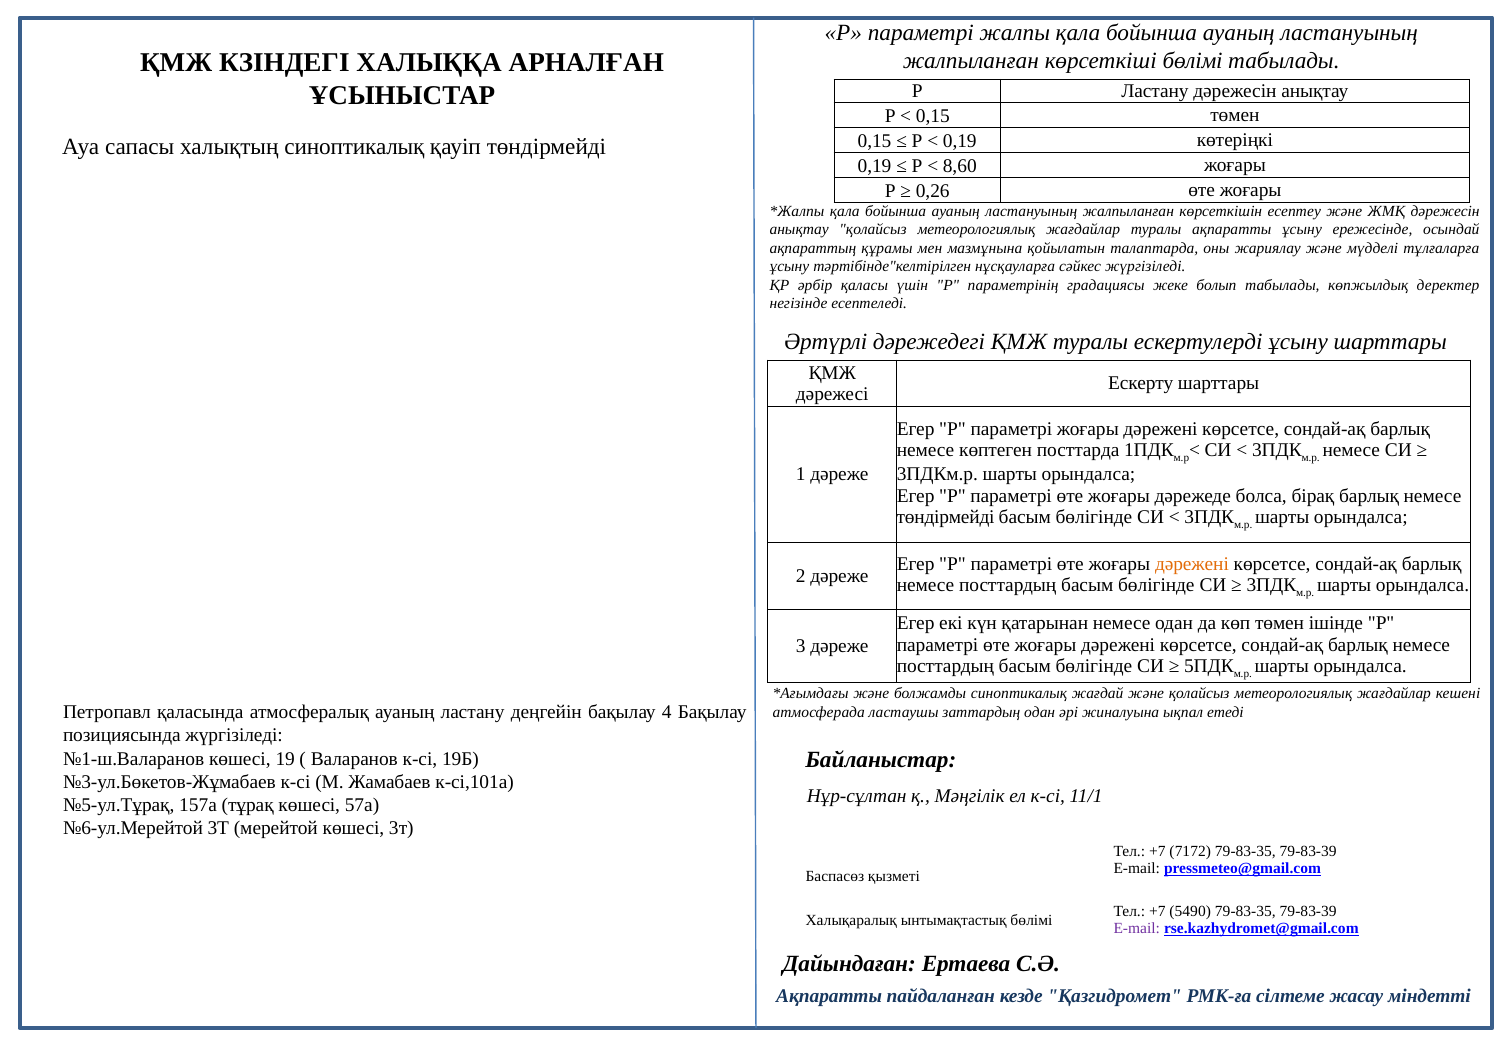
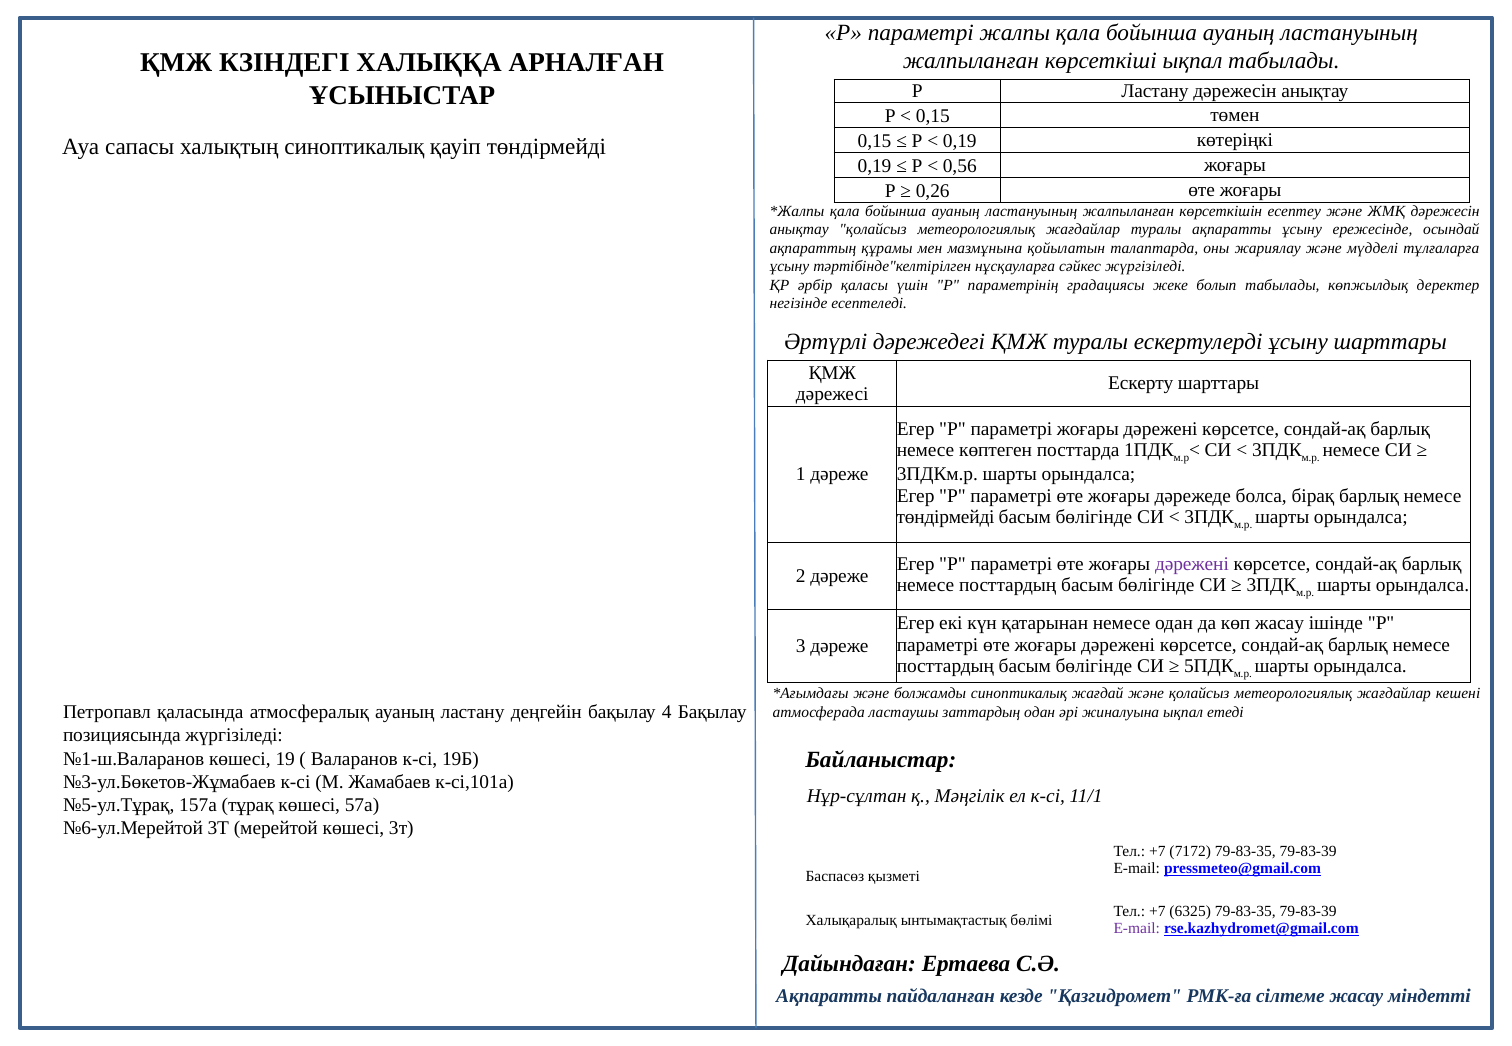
көрсеткіші бөлімі: бөлімі -> ықпал
8,60: 8,60 -> 0,56
дәрежені at (1192, 564) colour: orange -> purple
көп төмен: төмен -> жасау
5490: 5490 -> 6325
